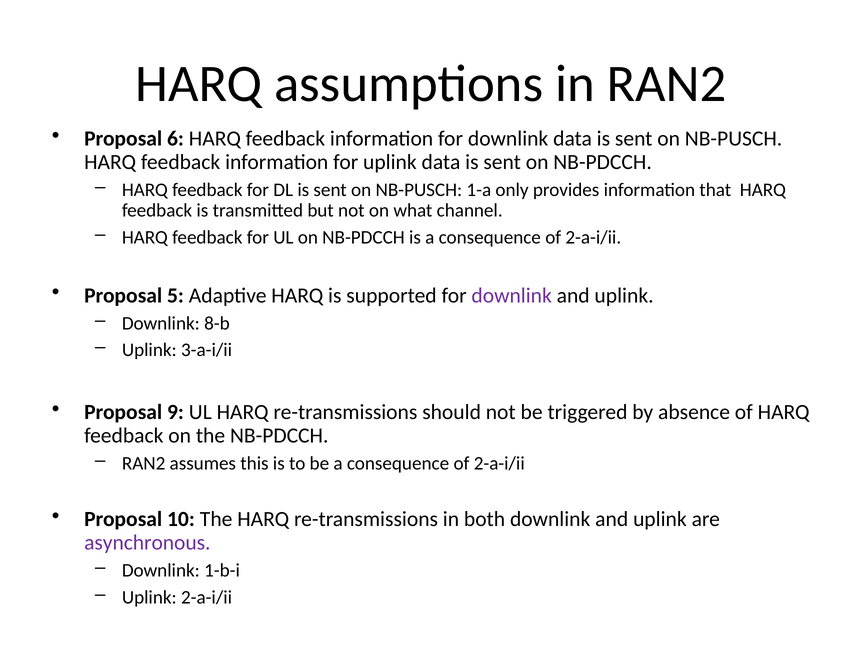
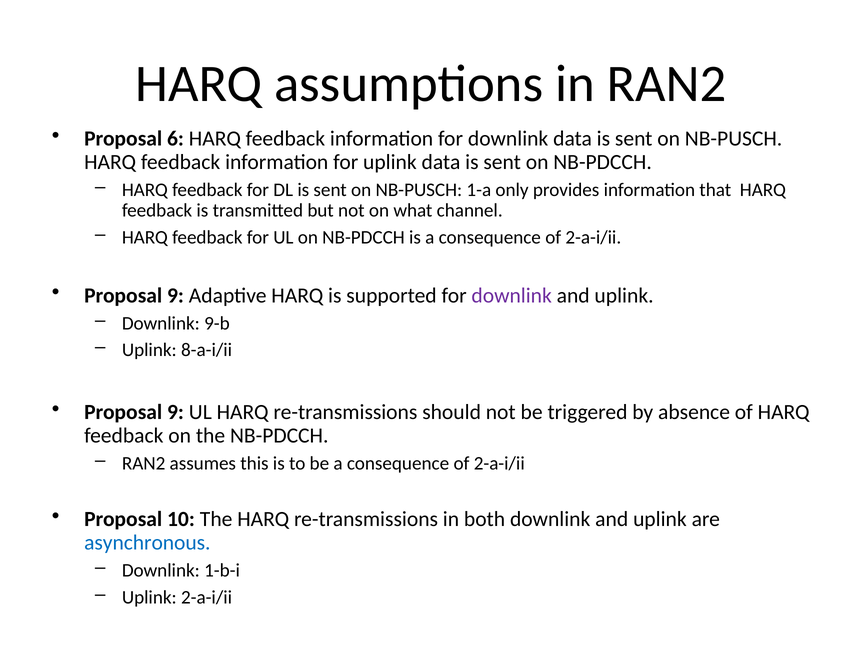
5 at (175, 295): 5 -> 9
8-b: 8-b -> 9-b
3-a-i/ii: 3-a-i/ii -> 8-a-i/ii
asynchronous colour: purple -> blue
